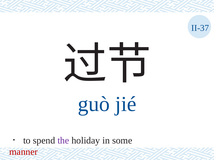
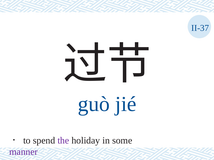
manner colour: red -> purple
